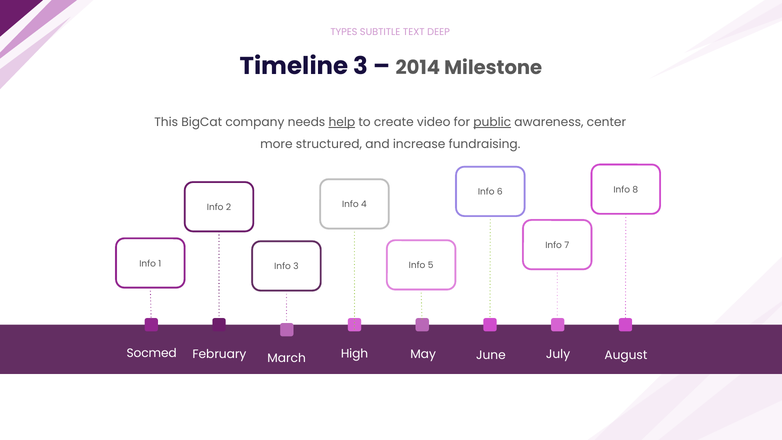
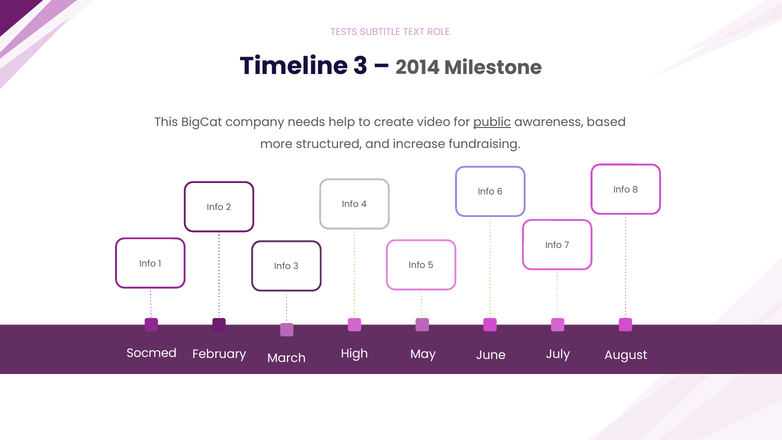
TYPES: TYPES -> TESTS
DEEP: DEEP -> ROLE
help underline: present -> none
center: center -> based
